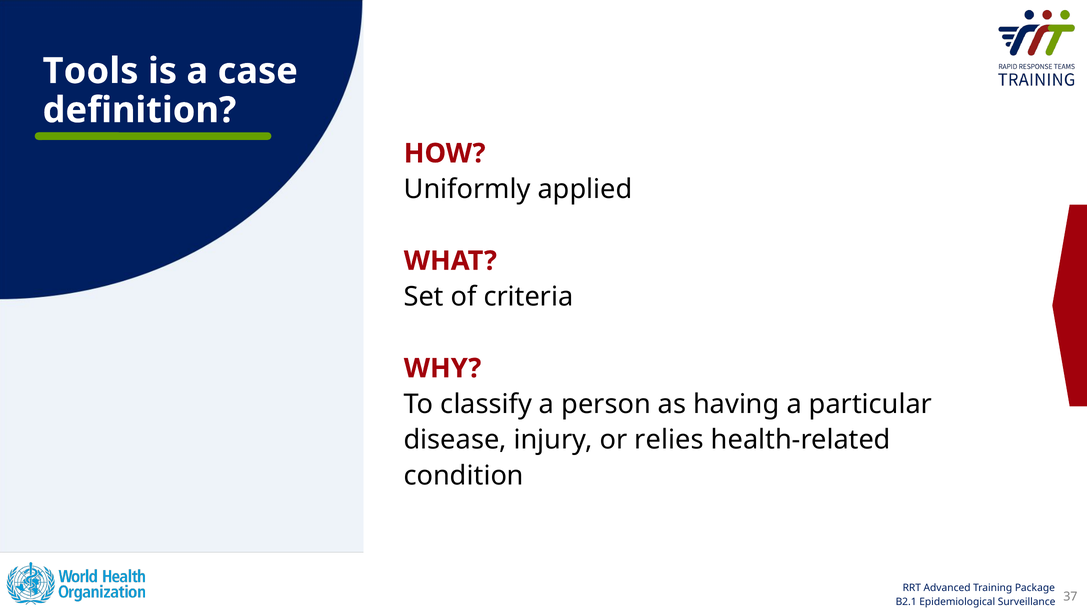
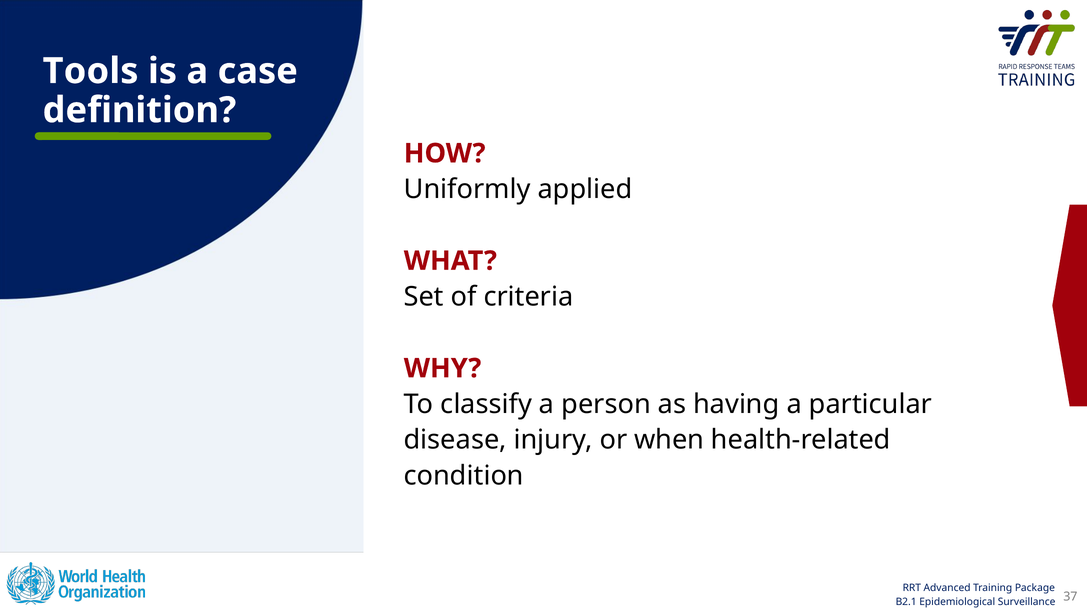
relies: relies -> when
